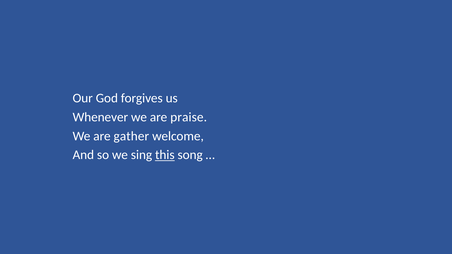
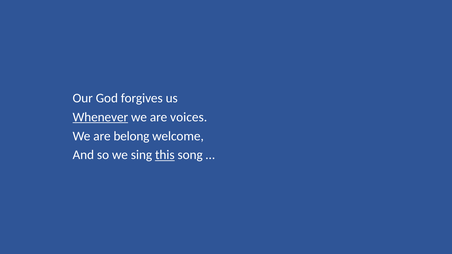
Whenever underline: none -> present
praise: praise -> voices
gather: gather -> belong
